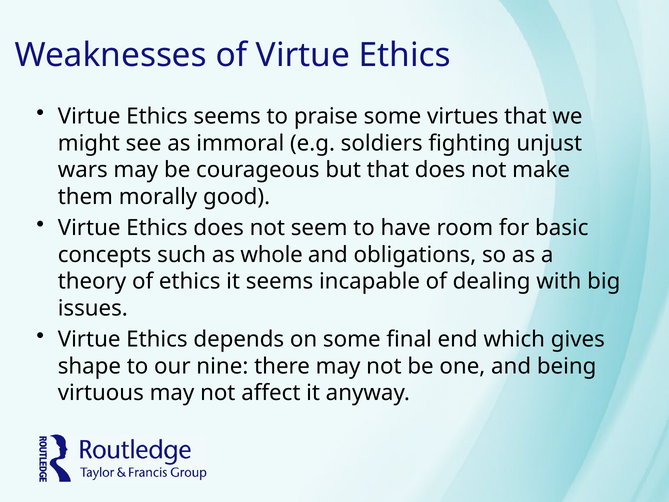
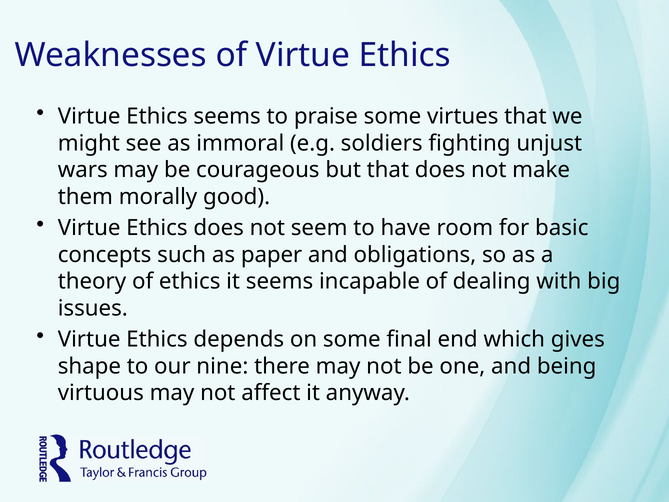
whole: whole -> paper
